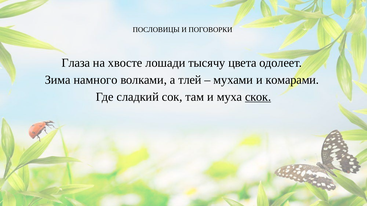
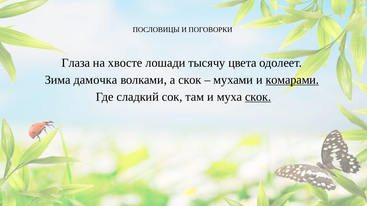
намного: намного -> дамочка
а тлей: тлей -> скок
комарами underline: none -> present
